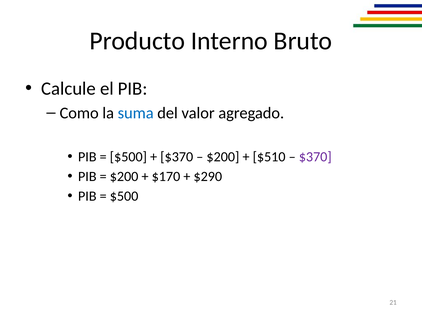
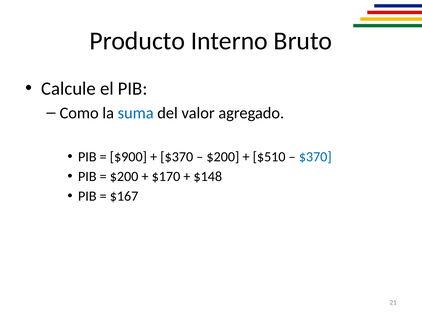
$500 at (128, 157): $500 -> $900
$370 at (315, 157) colour: purple -> blue
$290: $290 -> $148
$500 at (124, 196): $500 -> $167
